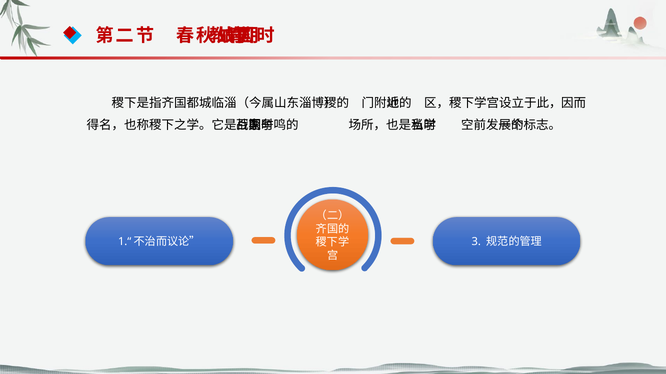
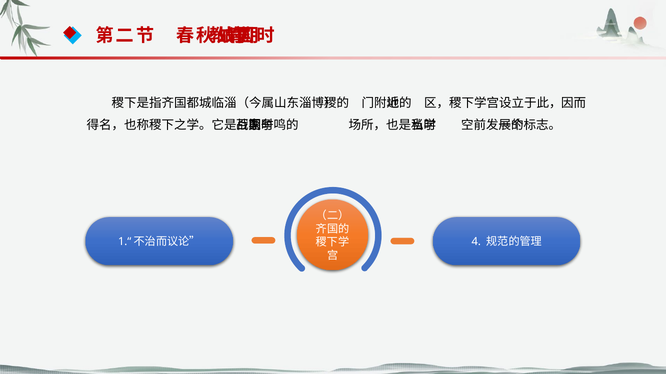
3: 3 -> 4
